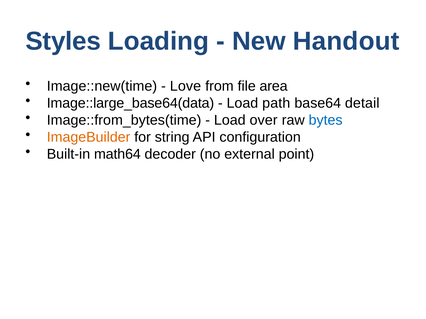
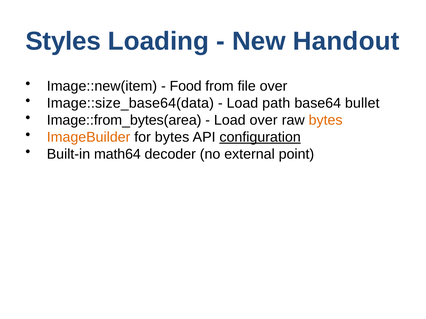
Image::new(time: Image::new(time -> Image::new(item
Love: Love -> Food
file area: area -> over
Image::large_base64(data: Image::large_base64(data -> Image::size_base64(data
detail: detail -> bullet
Image::from_bytes(time: Image::from_bytes(time -> Image::from_bytes(area
bytes at (326, 120) colour: blue -> orange
for string: string -> bytes
configuration underline: none -> present
